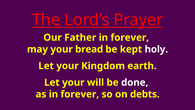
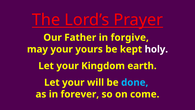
Father in forever: forever -> forgive
bread: bread -> yours
done colour: white -> light blue
debts: debts -> come
